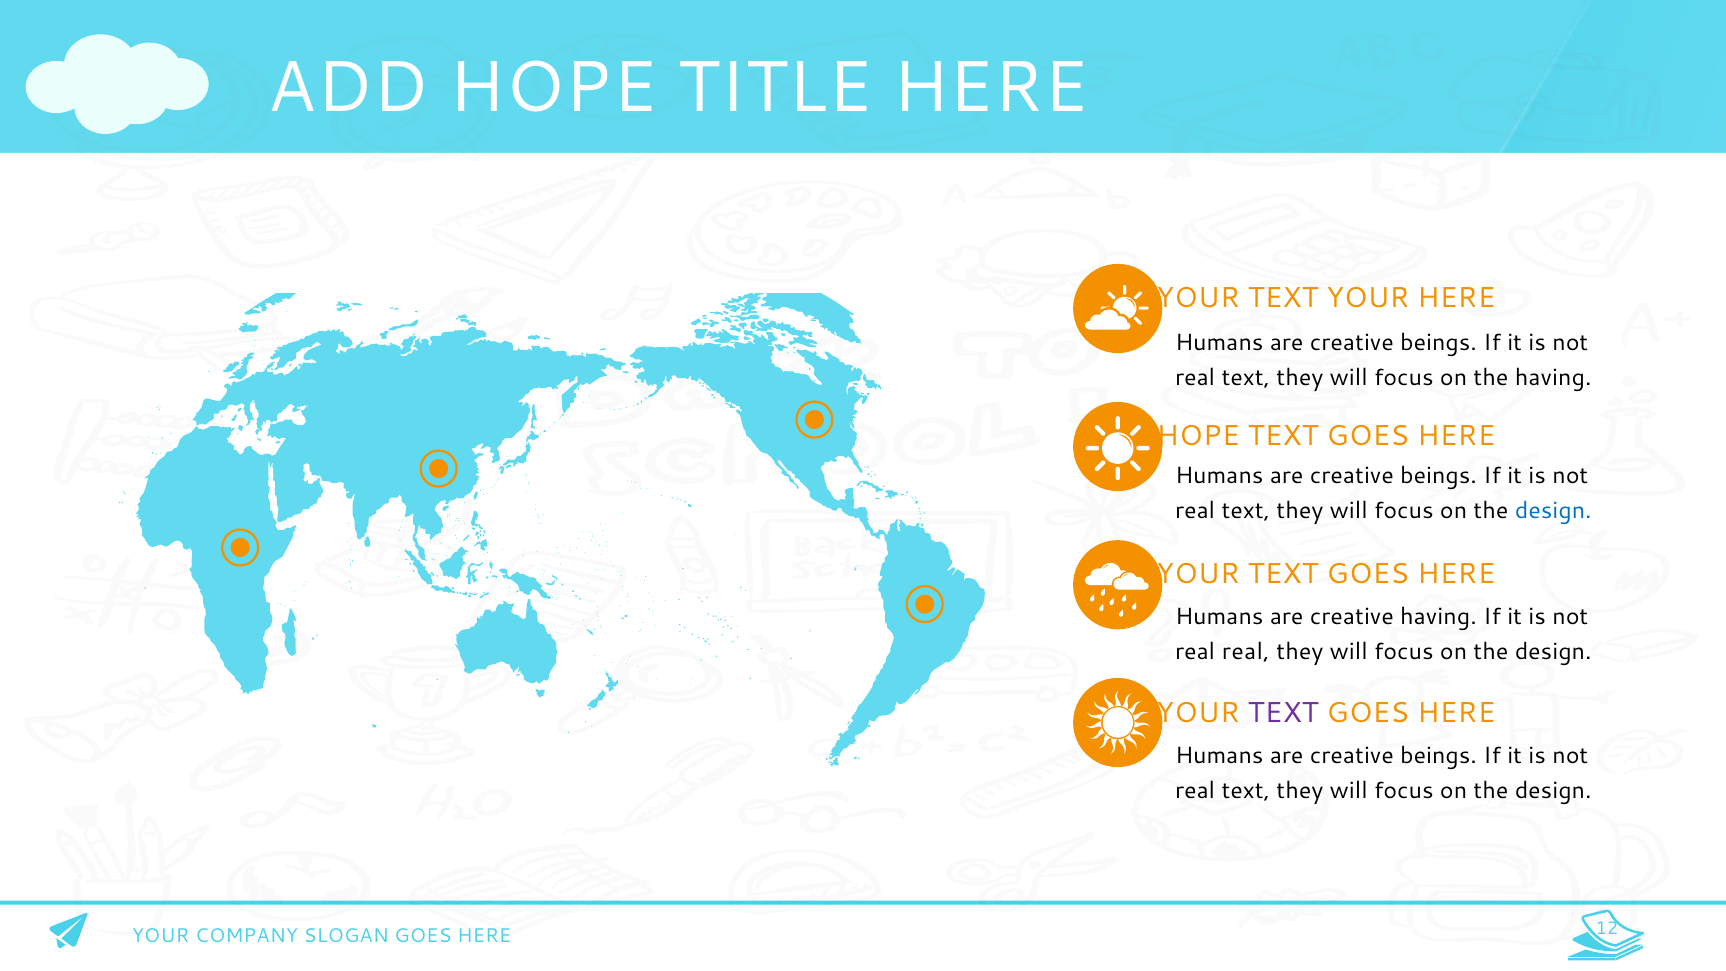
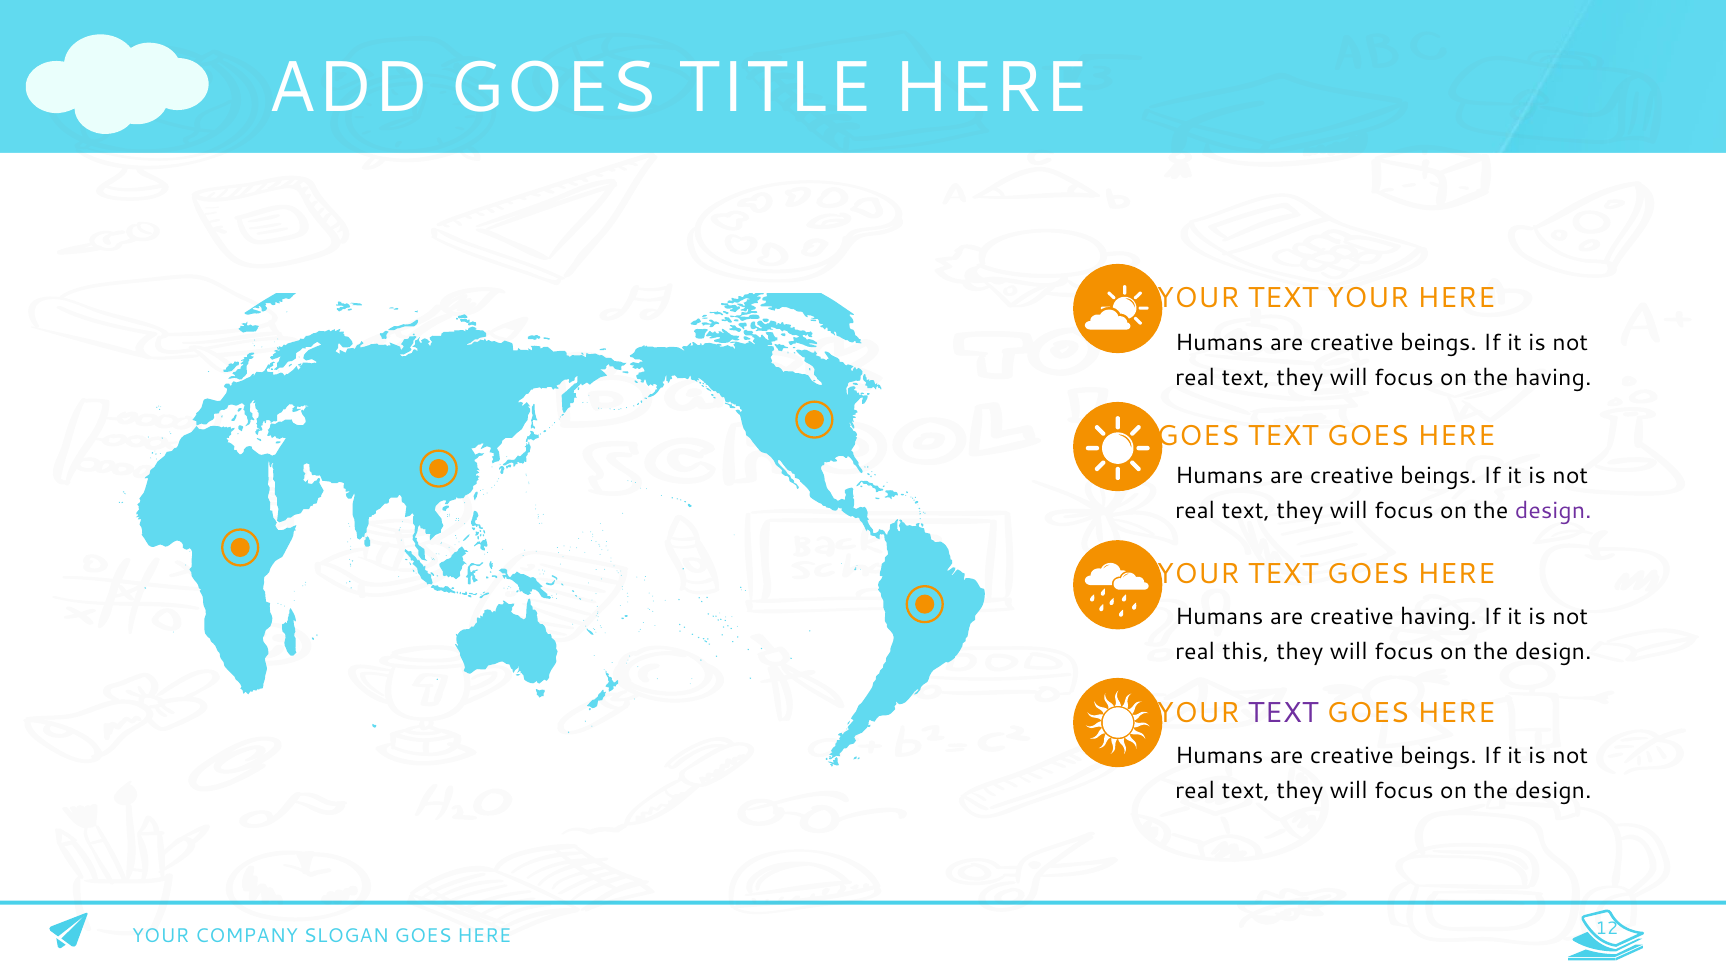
ADD HOPE: HOPE -> GOES
HOPE at (1198, 436): HOPE -> GOES
design at (1553, 511) colour: blue -> purple
real real: real -> this
